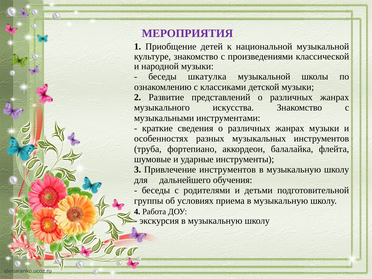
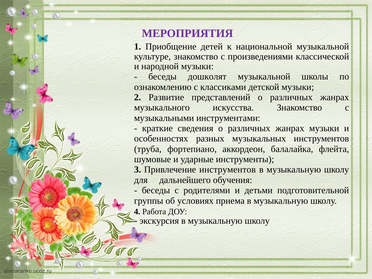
шкатулка: шкатулка -> дошколят
